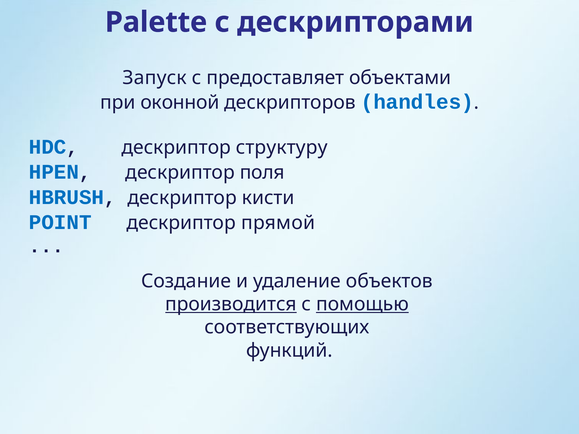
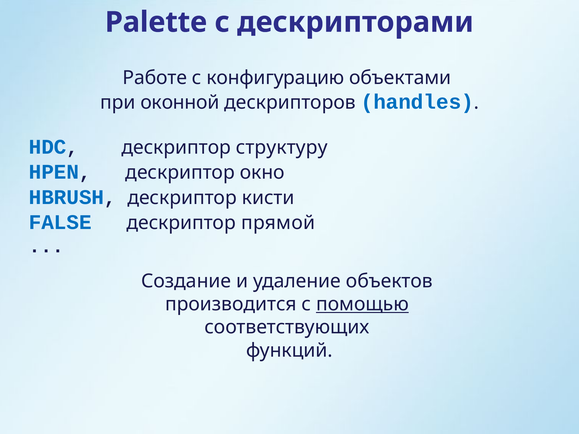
Запуск: Запуск -> Работе
предоставляет: предоставляет -> конфигурацию
поля: поля -> окно
POINT: POINT -> FALSE
производится underline: present -> none
